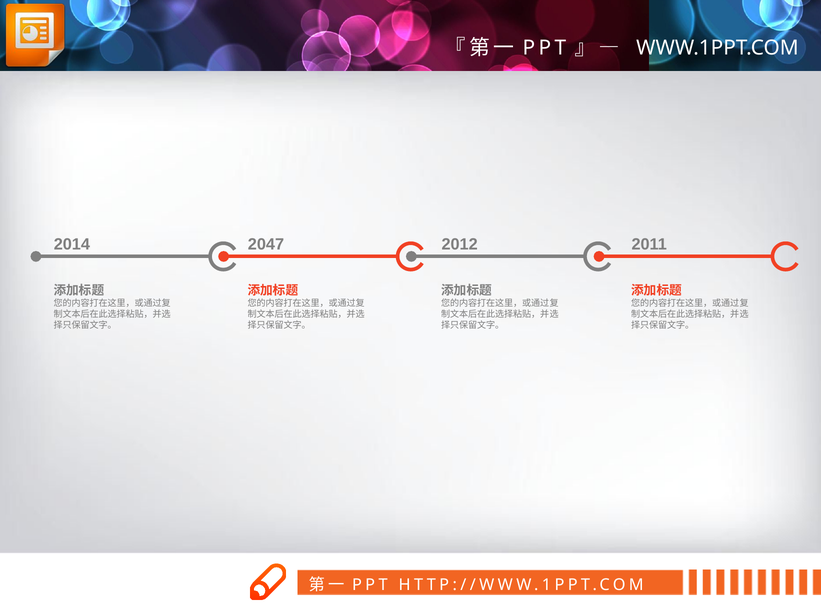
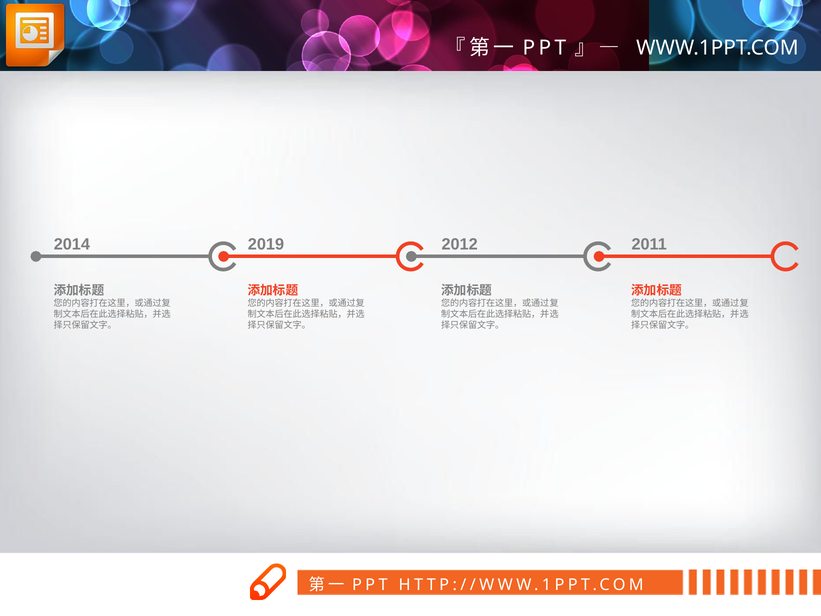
2047: 2047 -> 2019
